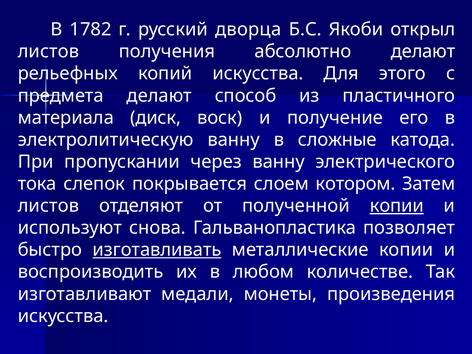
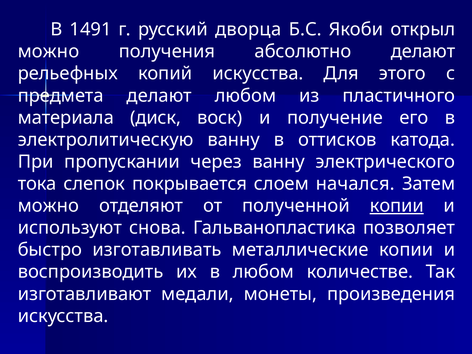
1782: 1782 -> 1491
листов at (48, 52): листов -> можно
делают способ: способ -> любом
сложные: сложные -> оттисков
котором: котором -> начался
листов at (48, 206): листов -> можно
изготавливать underline: present -> none
